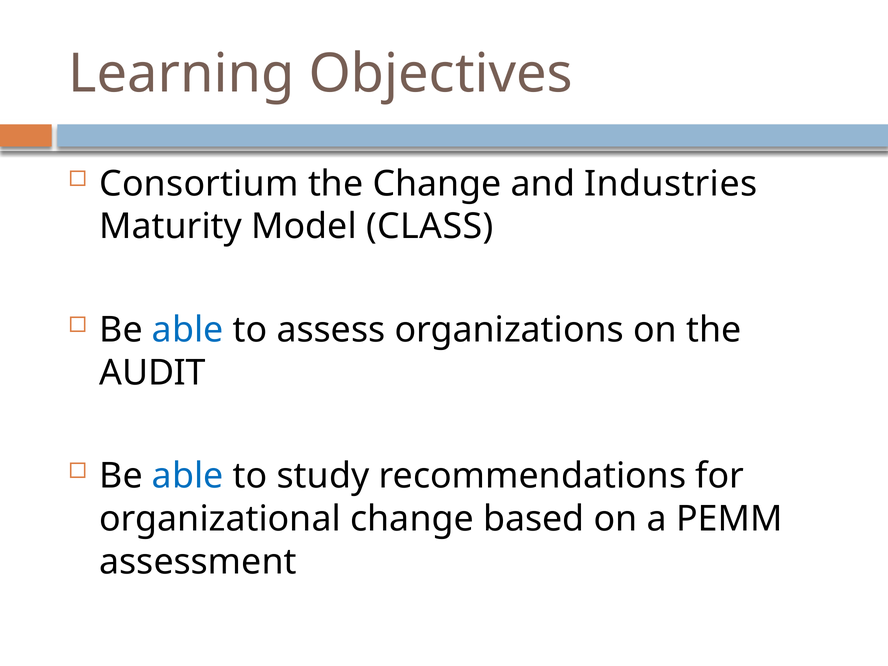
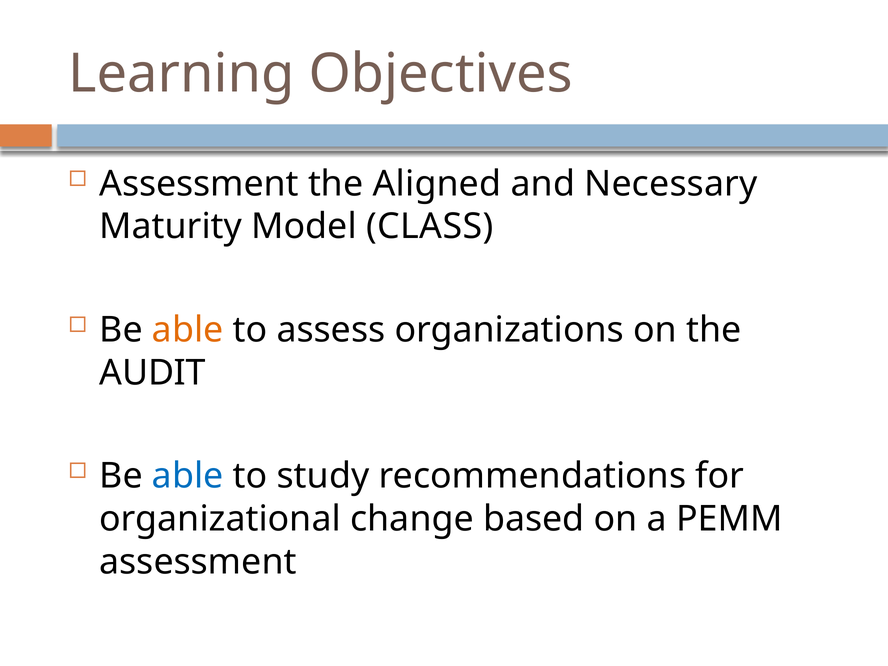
Consortium at (199, 184): Consortium -> Assessment
the Change: Change -> Aligned
Industries: Industries -> Necessary
able at (188, 330) colour: blue -> orange
